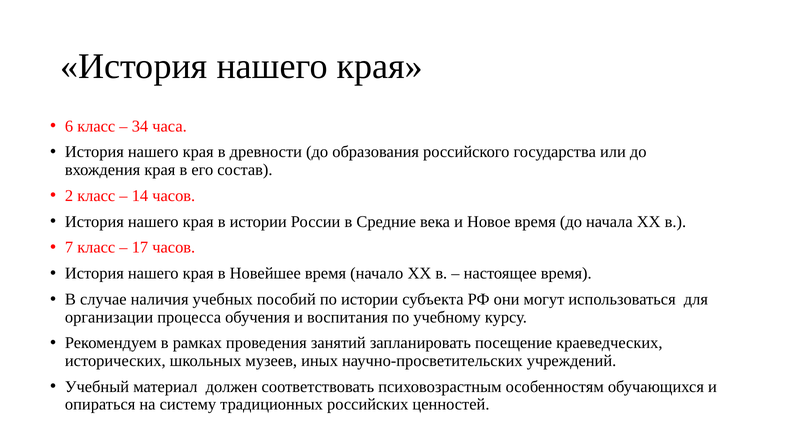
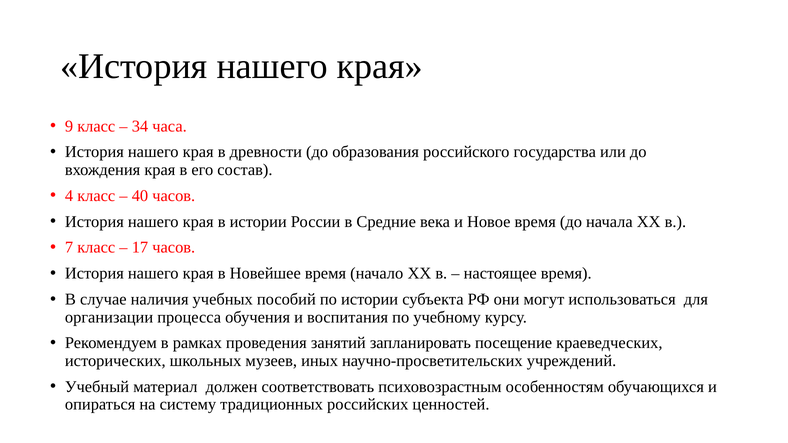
6: 6 -> 9
2: 2 -> 4
14: 14 -> 40
